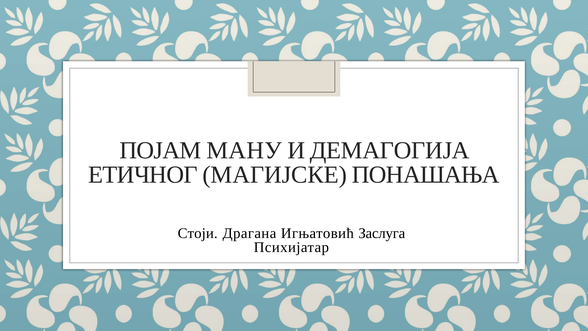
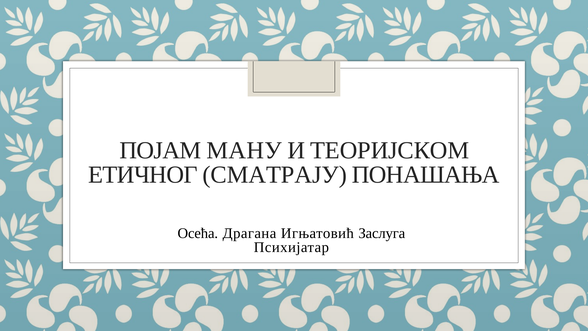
ДЕМАГОГИЈА: ДЕМАГОГИЈА -> ТЕОРИЈСКОМ
МАГИЈСКЕ: МАГИЈСКЕ -> СМАТРАЈУ
Стоји: Стоји -> Осећа
